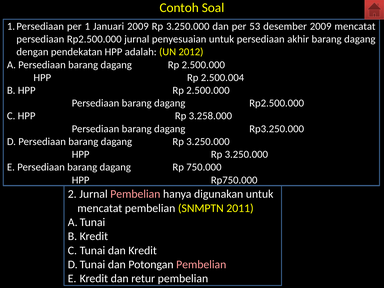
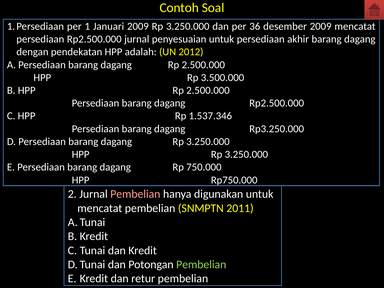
53: 53 -> 36
2.500.004: 2.500.004 -> 3.500.000
3.258.000: 3.258.000 -> 1.537.346
Pembelian at (201, 264) colour: pink -> light green
